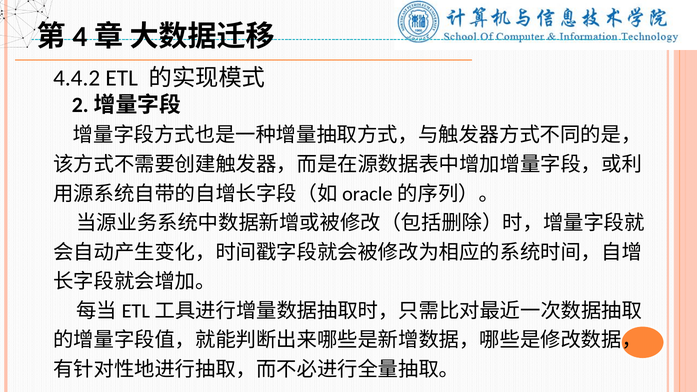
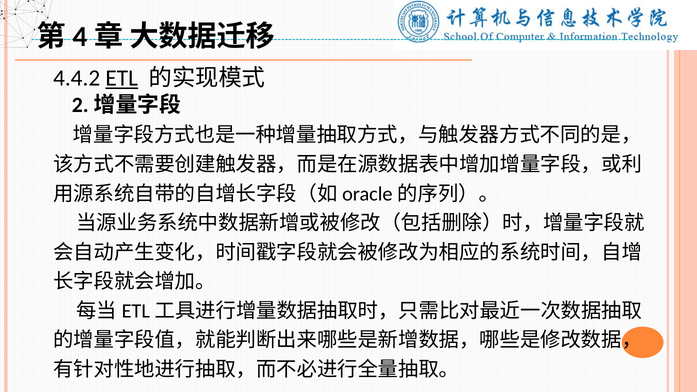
ETL underline: none -> present
